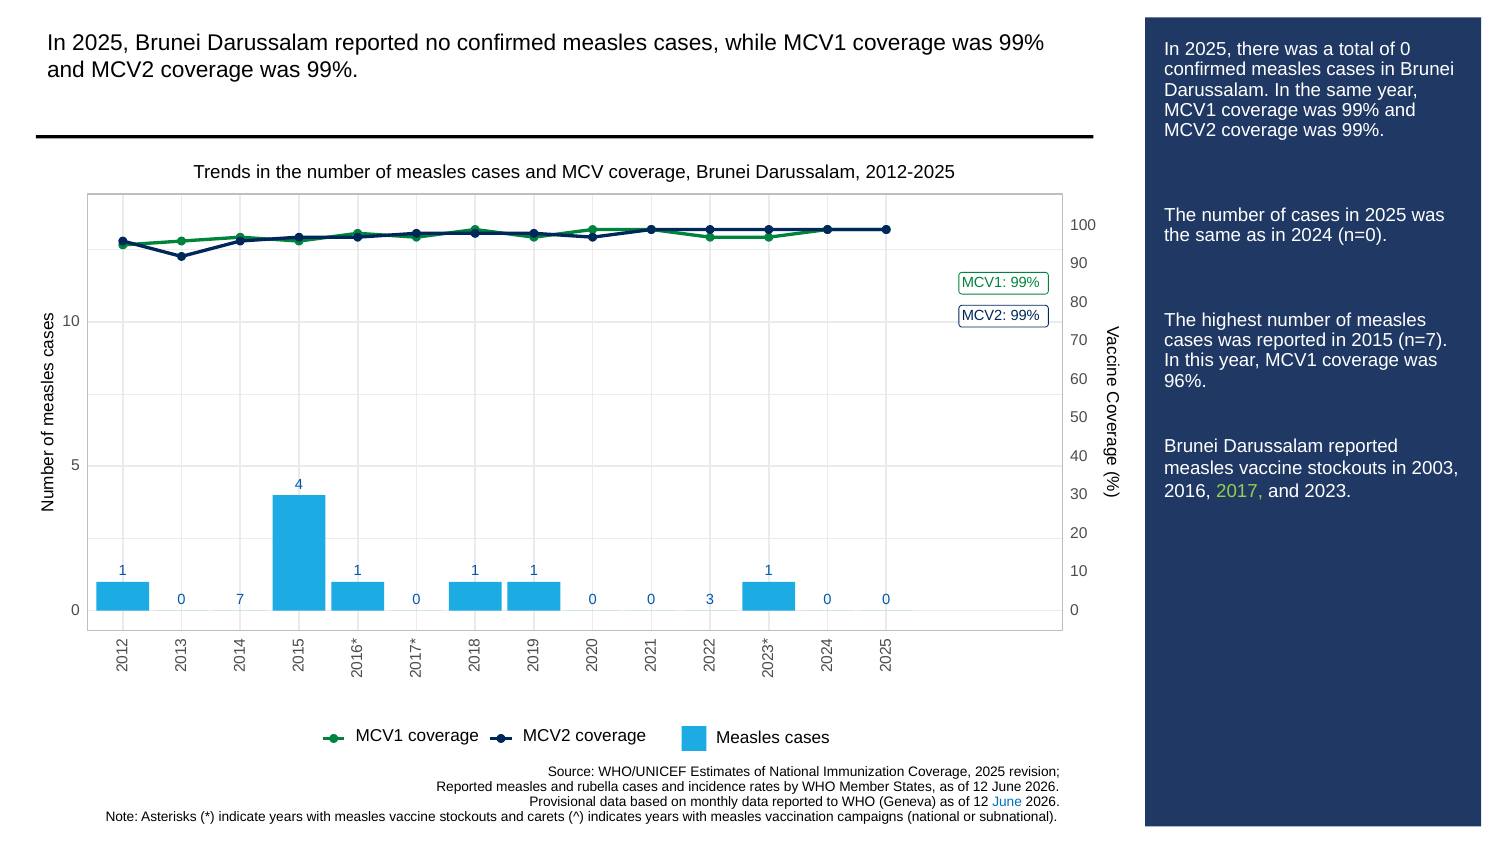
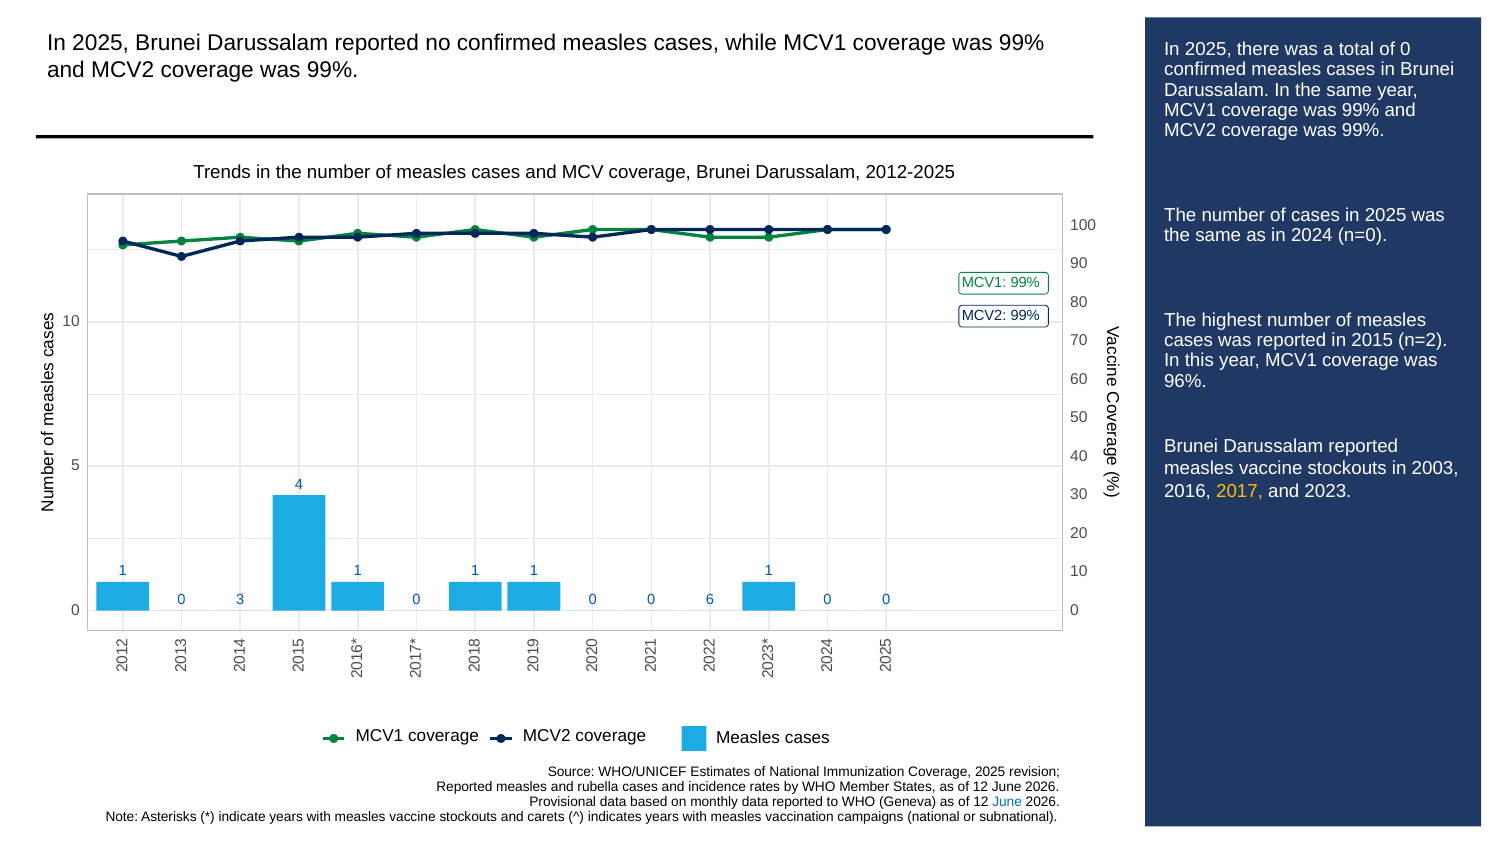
n=7: n=7 -> n=2
2017 colour: light green -> yellow
0 7: 7 -> 3
0 3: 3 -> 6
